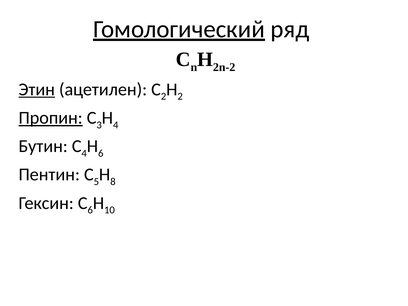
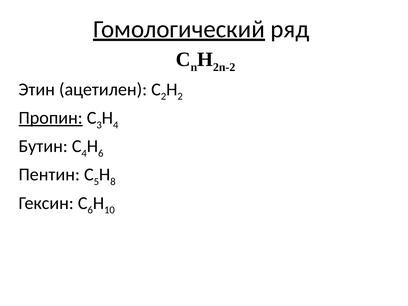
Этин underline: present -> none
